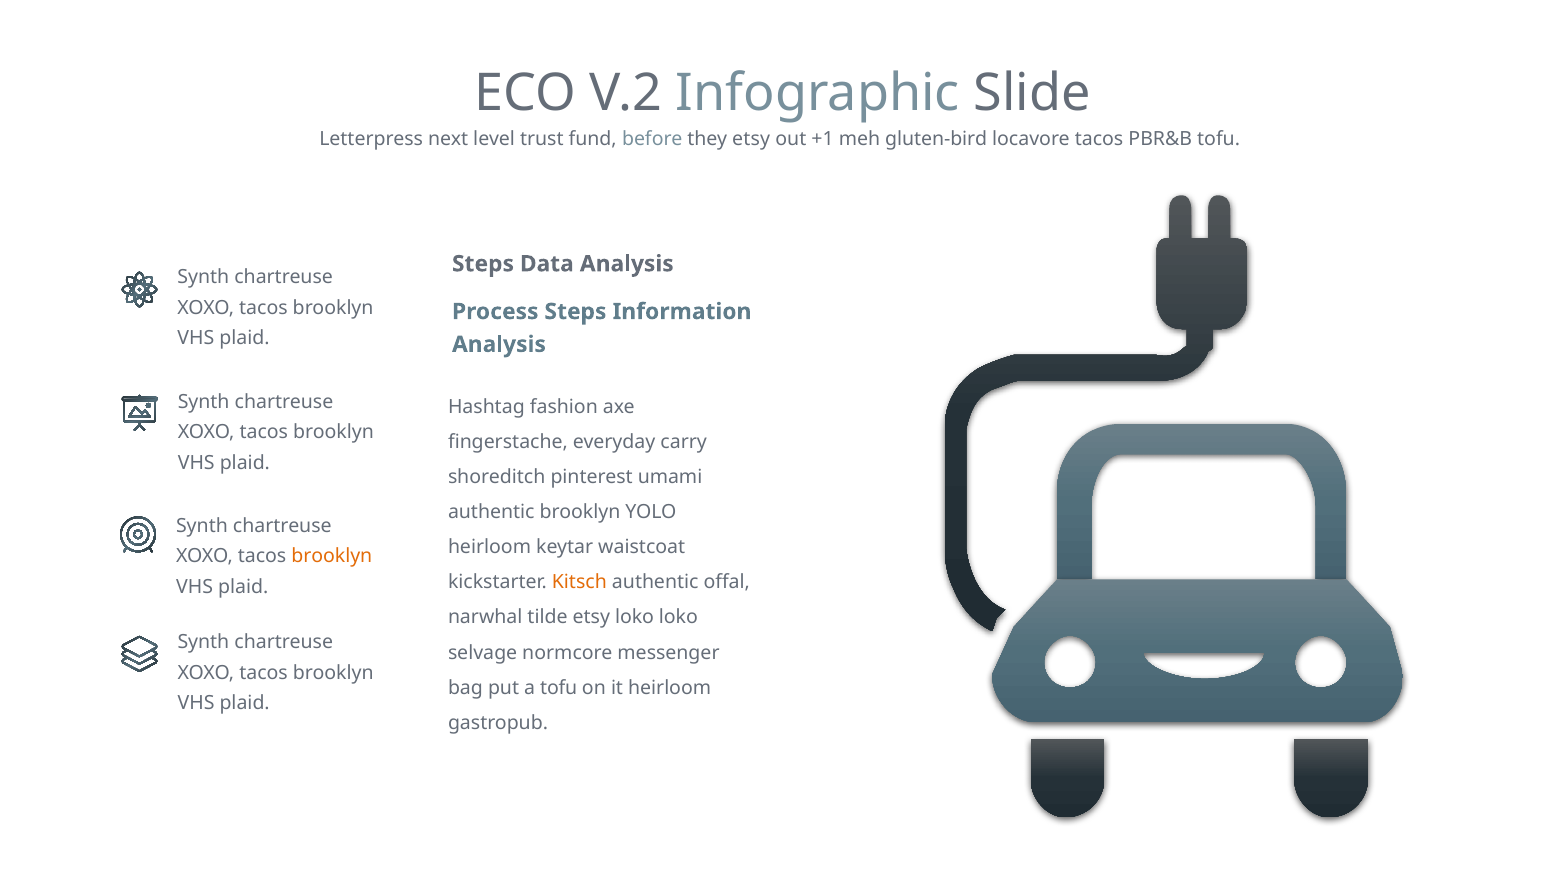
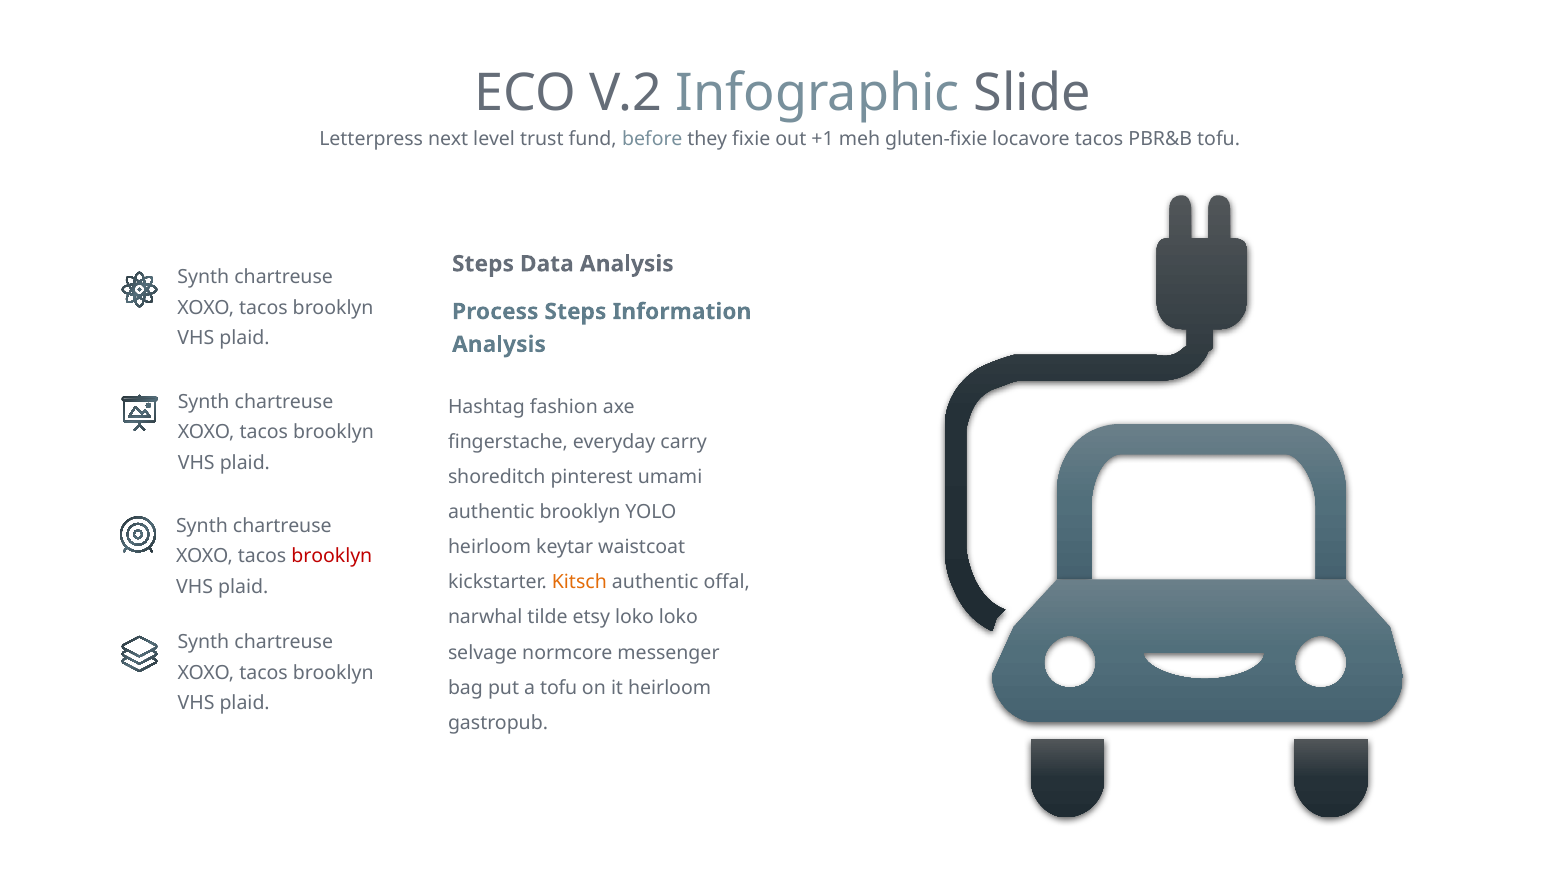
they etsy: etsy -> fixie
gluten-bird: gluten-bird -> gluten-fixie
brooklyn at (332, 557) colour: orange -> red
